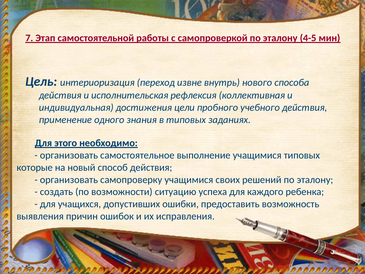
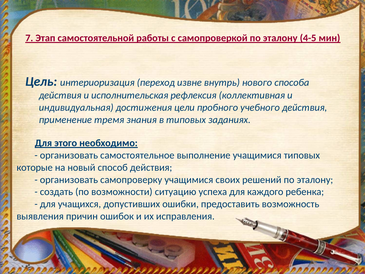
одного: одного -> тремя
